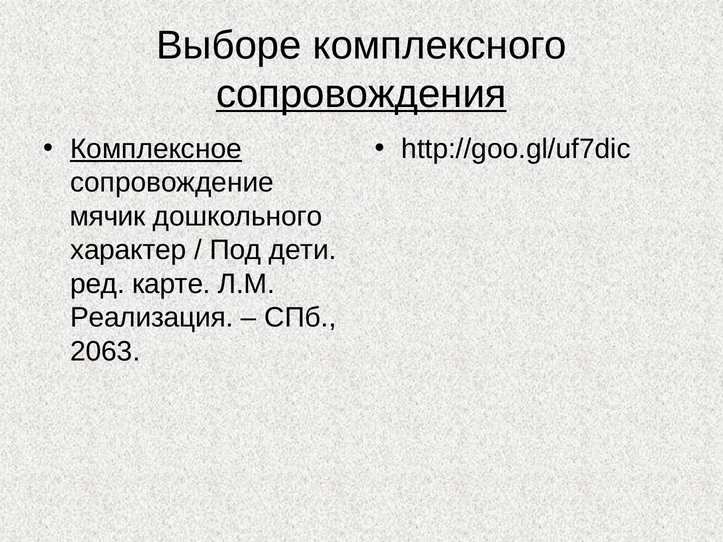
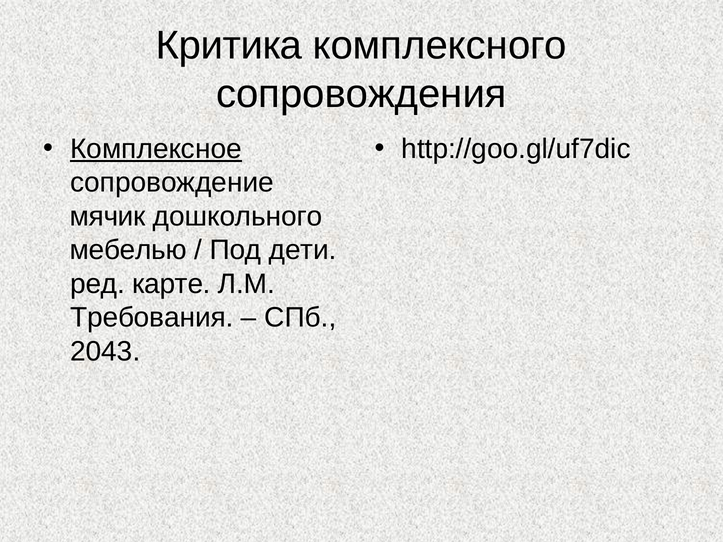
Выборе: Выборе -> Критика
сопровождения underline: present -> none
характер: характер -> мебелью
Реализация: Реализация -> Требования
2063: 2063 -> 2043
